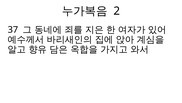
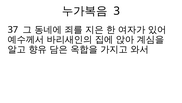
2: 2 -> 3
